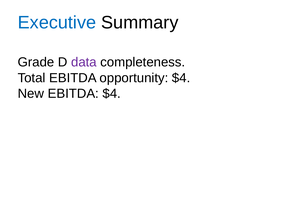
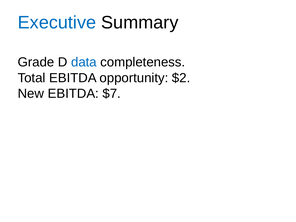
data colour: purple -> blue
opportunity $4: $4 -> $2
EBITDA $4: $4 -> $7
